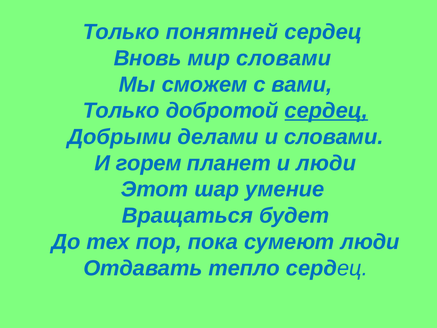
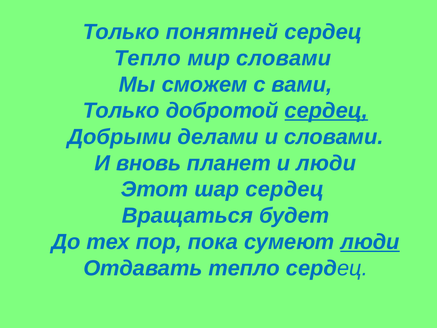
Вновь at (148, 58): Вновь -> Тепло
горем: горем -> вновь
шар умение: умение -> сердец
люди at (370, 242) underline: none -> present
